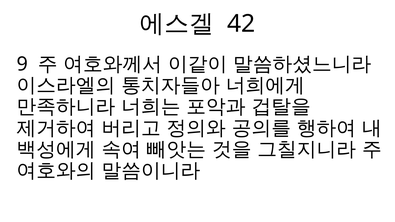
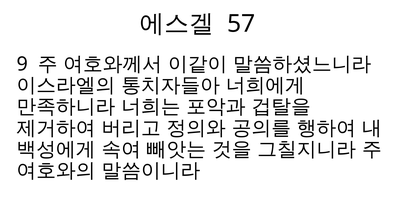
42: 42 -> 57
